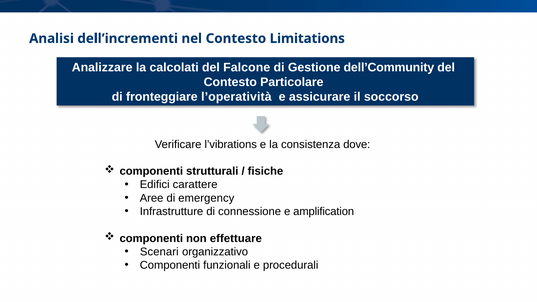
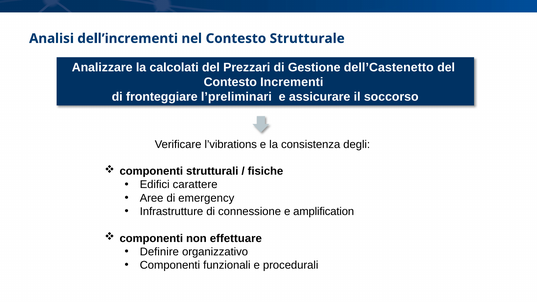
Limitations: Limitations -> Strutturale
Falcone: Falcone -> Prezzari
dell’Community: dell’Community -> dell’Castenetto
Particolare: Particolare -> Incrementi
l’operatività: l’operatività -> l’preliminari
dove: dove -> degli
Scenari: Scenari -> Definire
